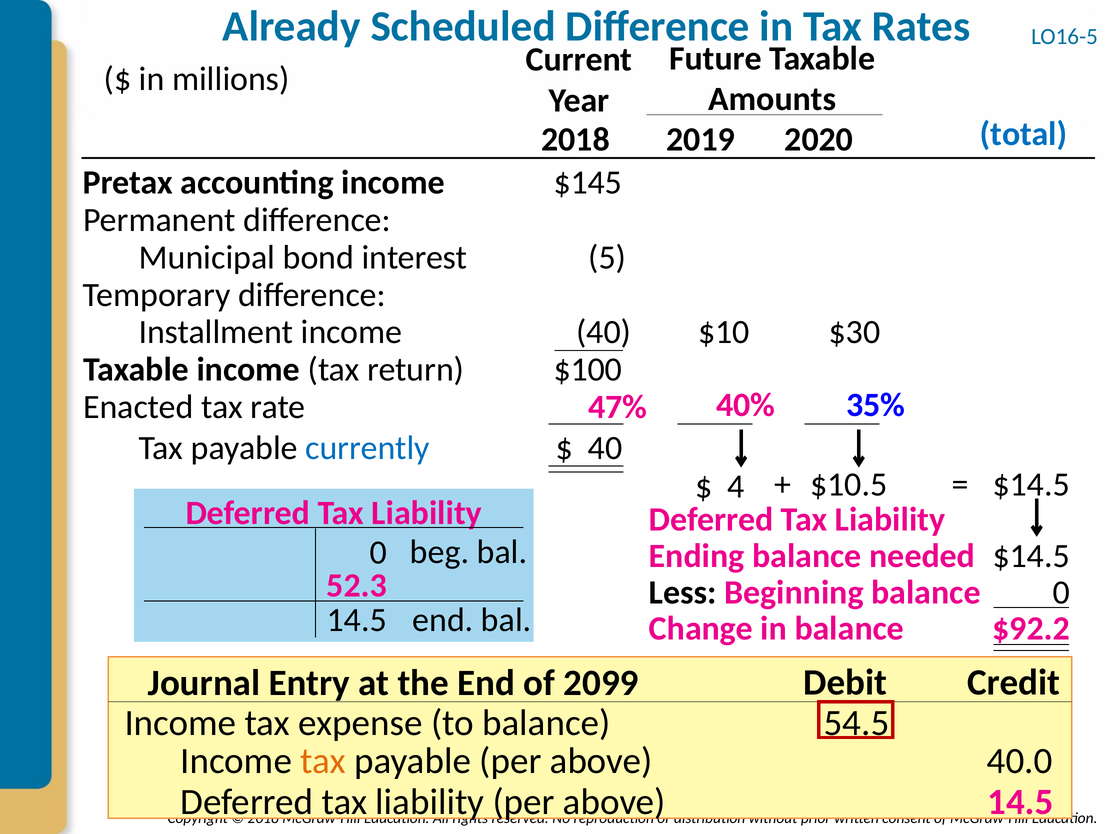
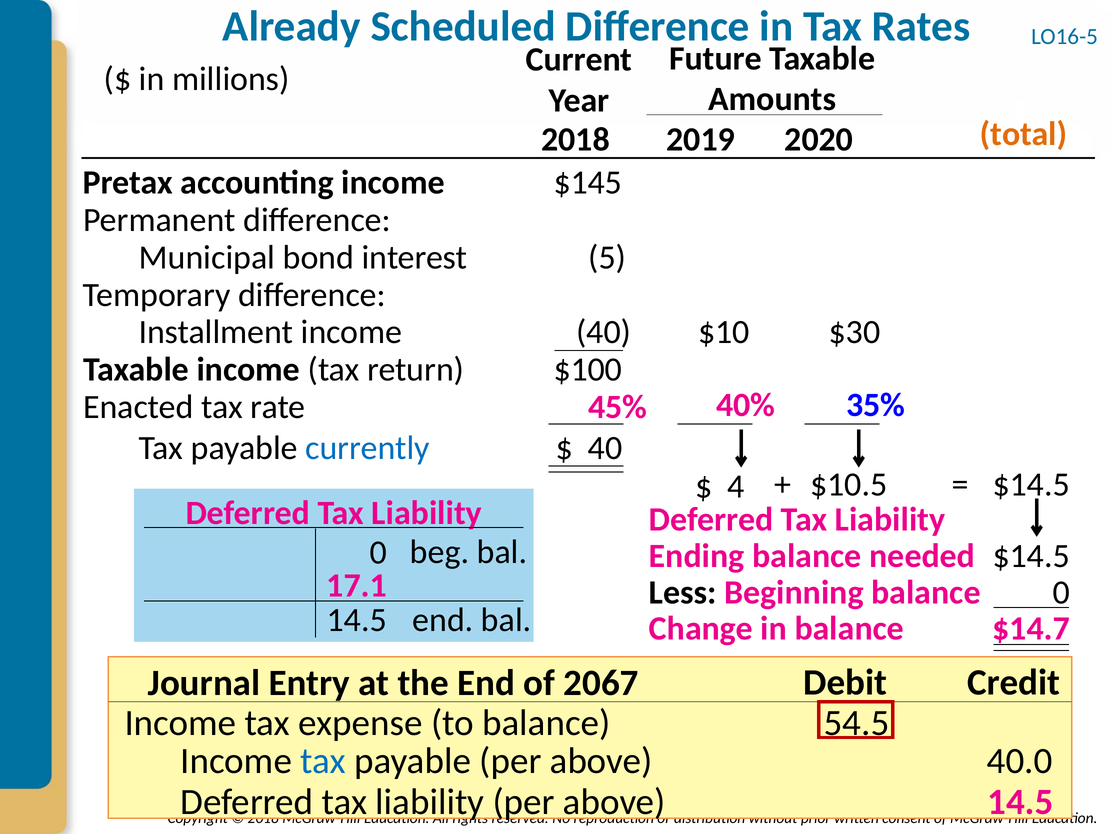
total colour: blue -> orange
47%: 47% -> 45%
52.3: 52.3 -> 17.1
$92.2: $92.2 -> $14.7
2099: 2099 -> 2067
tax at (323, 761) colour: orange -> blue
